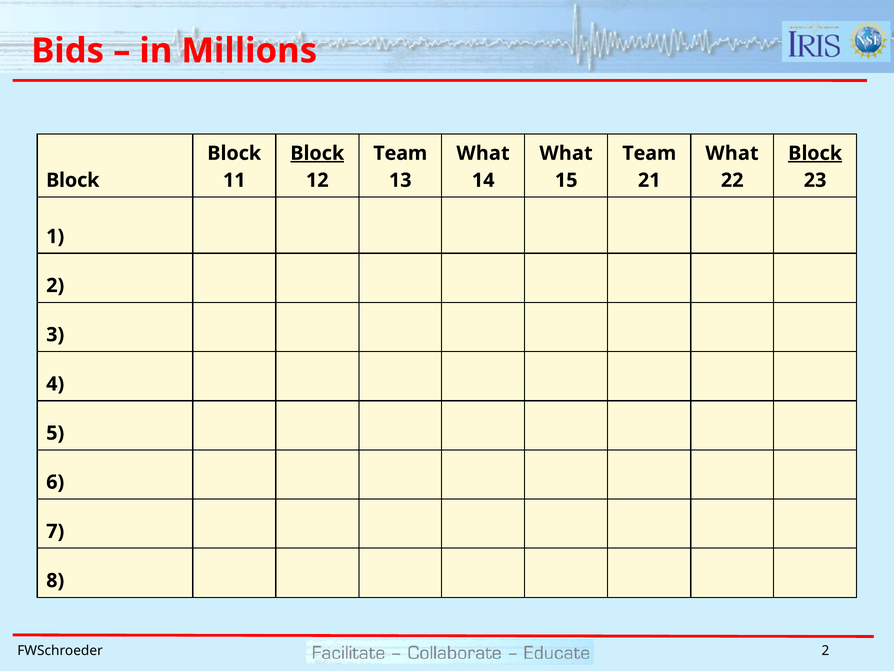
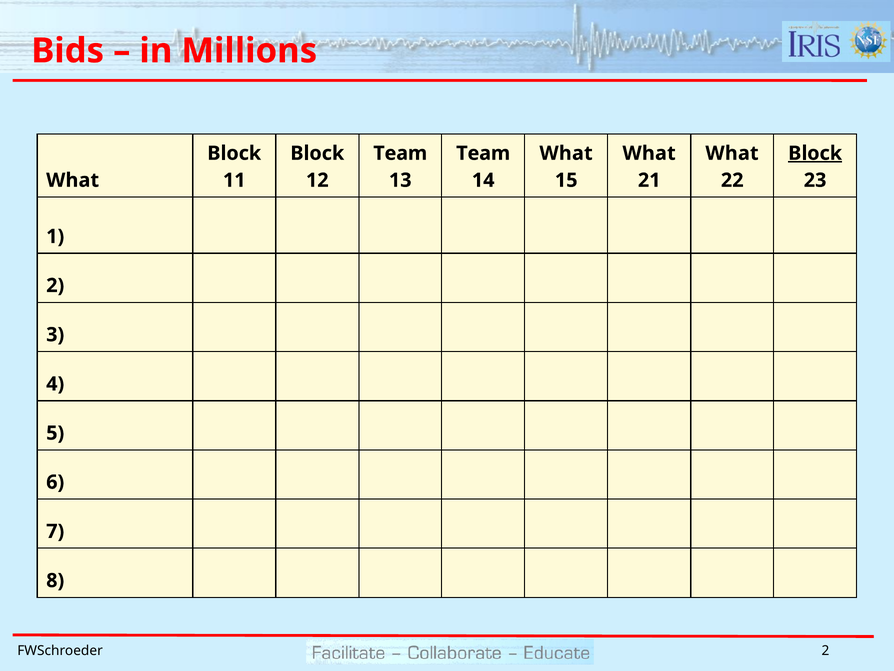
Block at (317, 153) underline: present -> none
What at (483, 153): What -> Team
Team at (649, 153): Team -> What
Block at (73, 180): Block -> What
